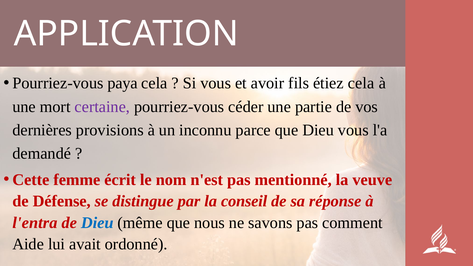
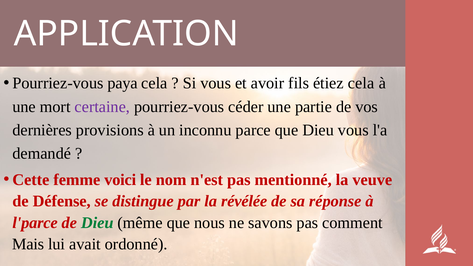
écrit: écrit -> voici
conseil: conseil -> révélée
l'entra: l'entra -> l'parce
Dieu at (97, 223) colour: blue -> green
Aide: Aide -> Mais
